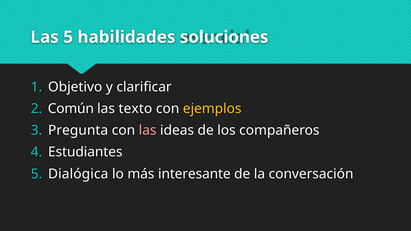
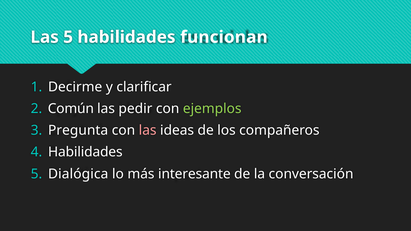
soluciones: soluciones -> funcionan
Objetivo: Objetivo -> Decirme
texto: texto -> pedir
ejemplos colour: yellow -> light green
Estudiantes at (85, 152): Estudiantes -> Habilidades
